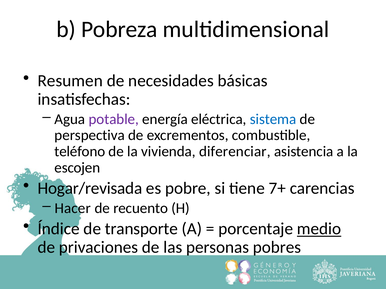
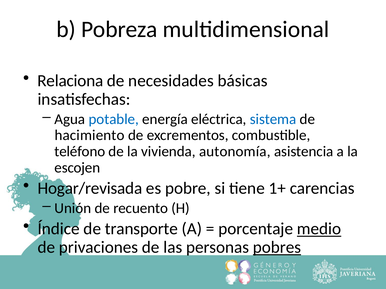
Resumen: Resumen -> Relaciona
potable colour: purple -> blue
perspectiva: perspectiva -> hacimiento
diferenciar: diferenciar -> autonomía
7+: 7+ -> 1+
Hacer: Hacer -> Unión
pobres underline: none -> present
